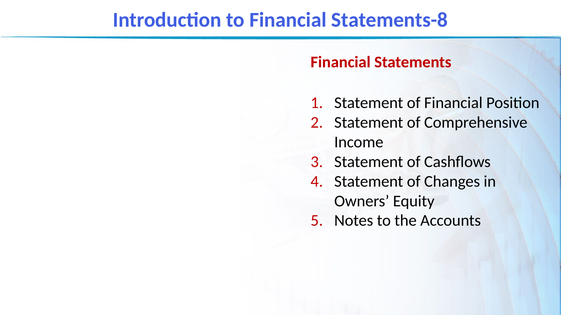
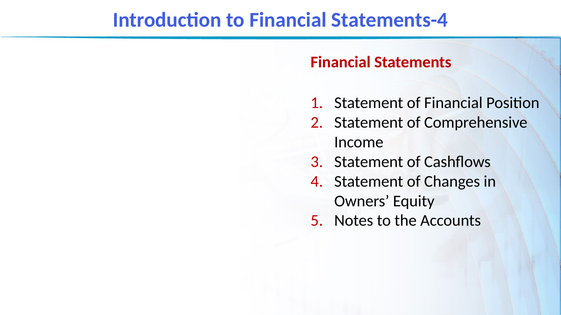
Statements-8: Statements-8 -> Statements-4
